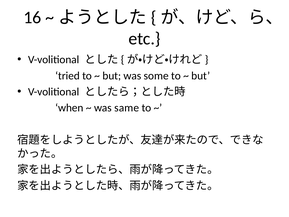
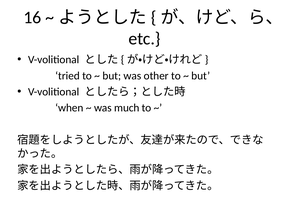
some: some -> other
same: same -> much
